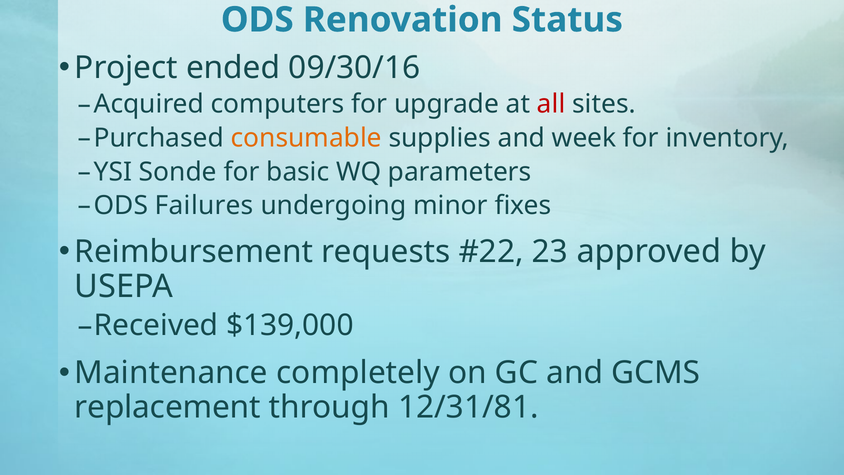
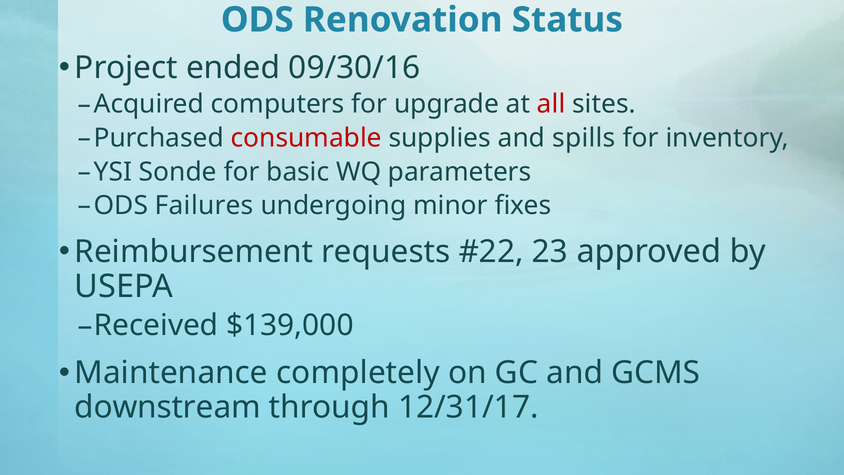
consumable colour: orange -> red
week: week -> spills
replacement: replacement -> downstream
12/31/81: 12/31/81 -> 12/31/17
